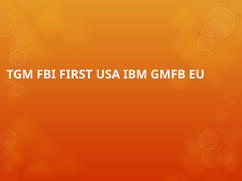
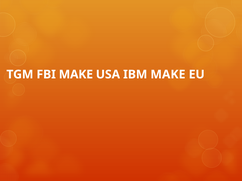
FBI FIRST: FIRST -> MAKE
IBM GMFB: GMFB -> MAKE
